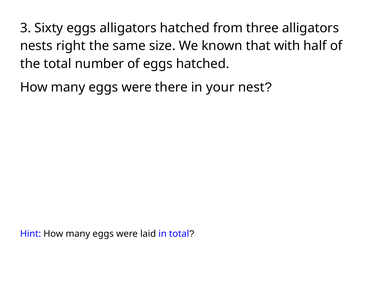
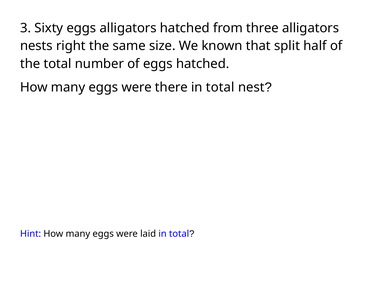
with: with -> split
there in your: your -> total
